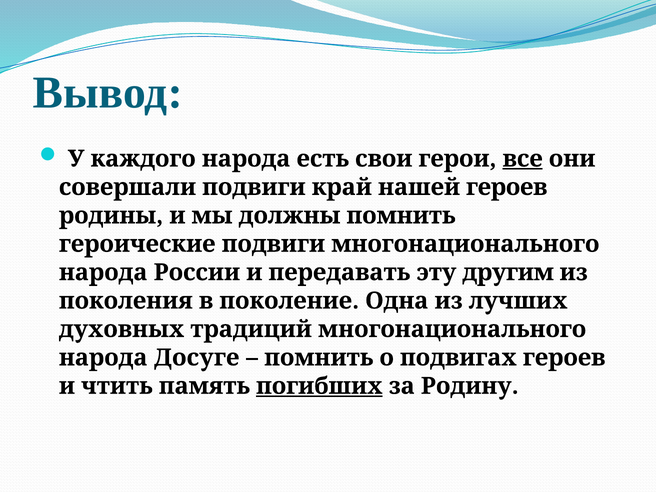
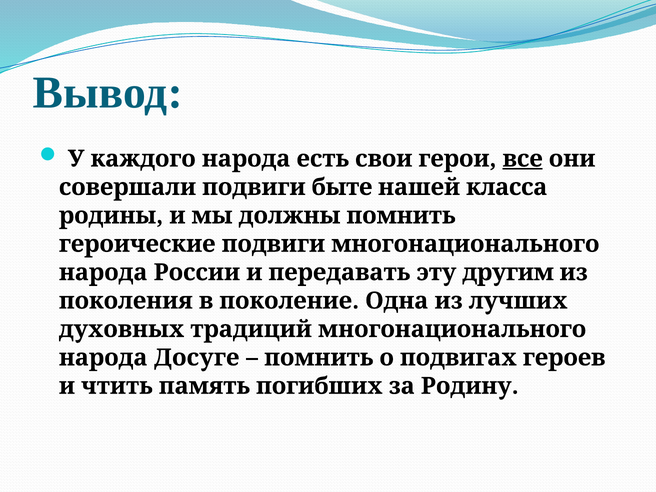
край: край -> быте
нашей героев: героев -> класса
погибших underline: present -> none
